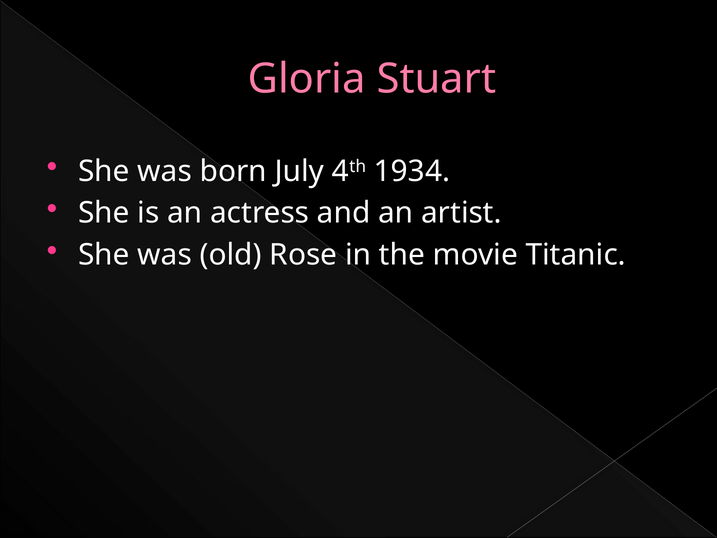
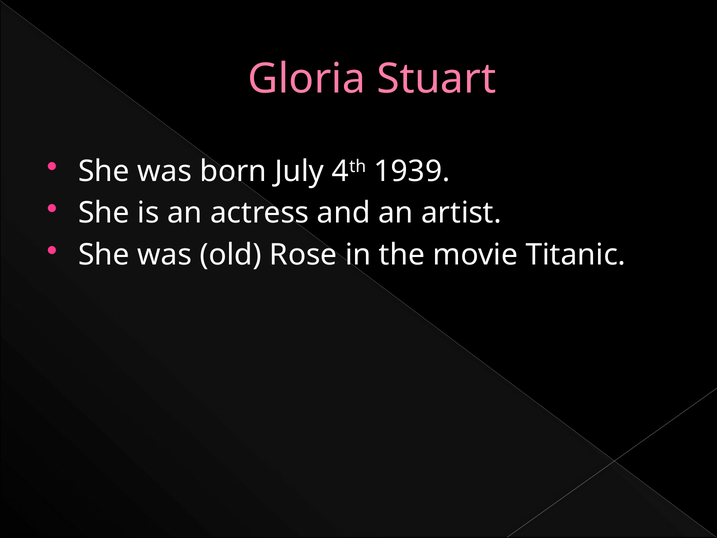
1934: 1934 -> 1939
